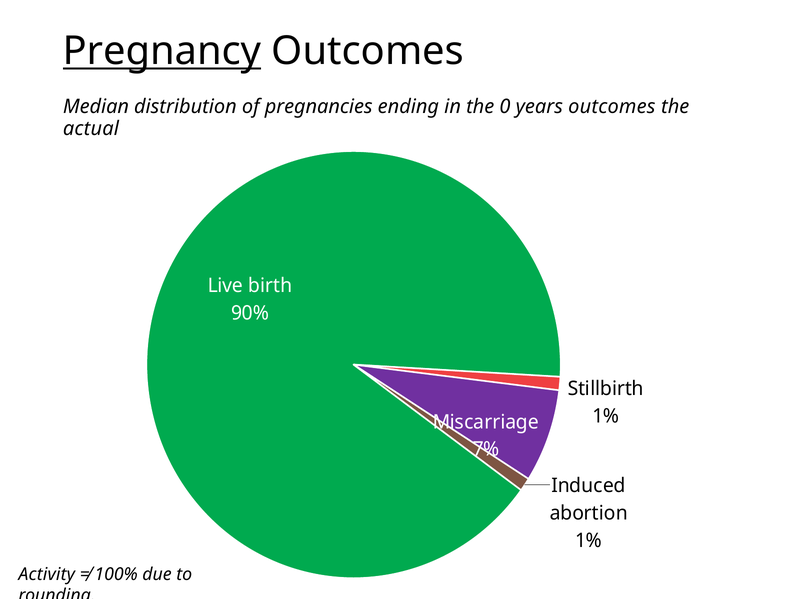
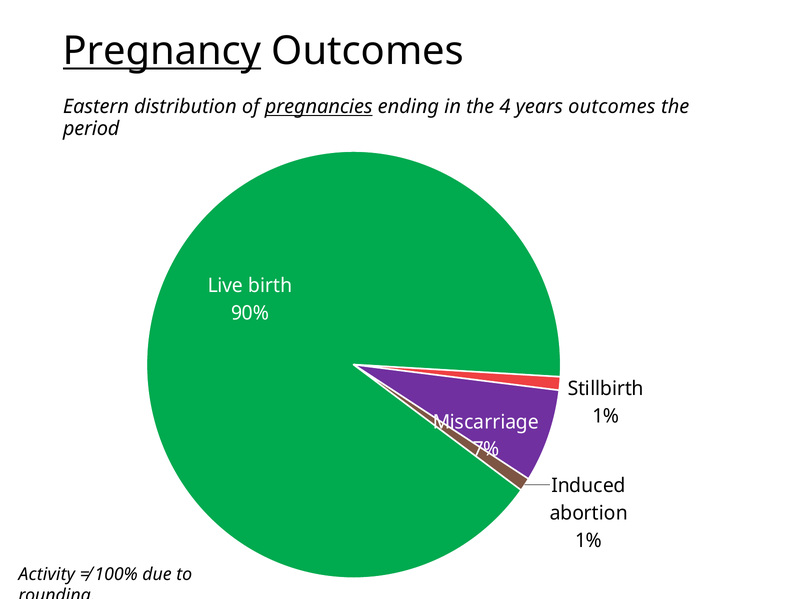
Median: Median -> Eastern
pregnancies underline: none -> present
0: 0 -> 4
actual: actual -> period
